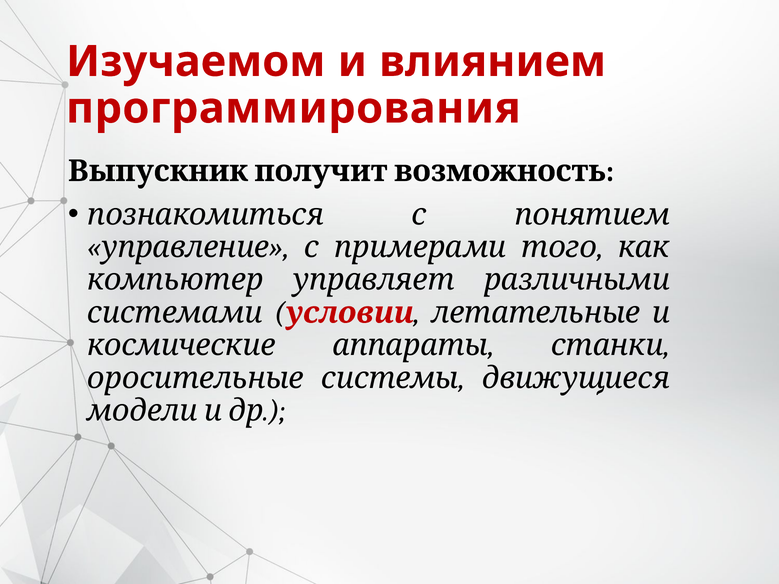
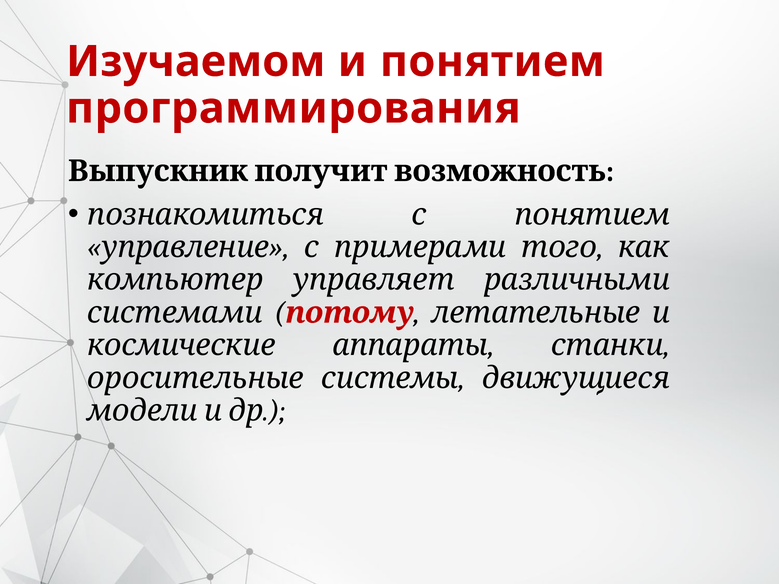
и влиянием: влиянием -> понятием
условии: условии -> потому
